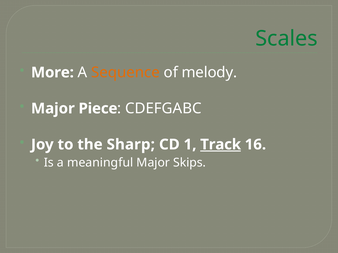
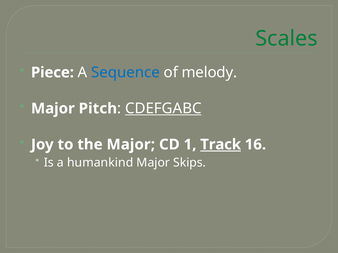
More: More -> Piece
Sequence colour: orange -> blue
Piece: Piece -> Pitch
CDEFGABC underline: none -> present
the Sharp: Sharp -> Major
meaningful: meaningful -> humankind
